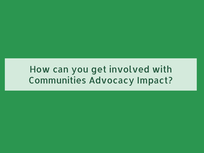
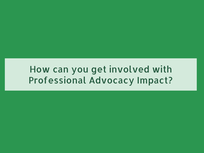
Communities: Communities -> Professional
